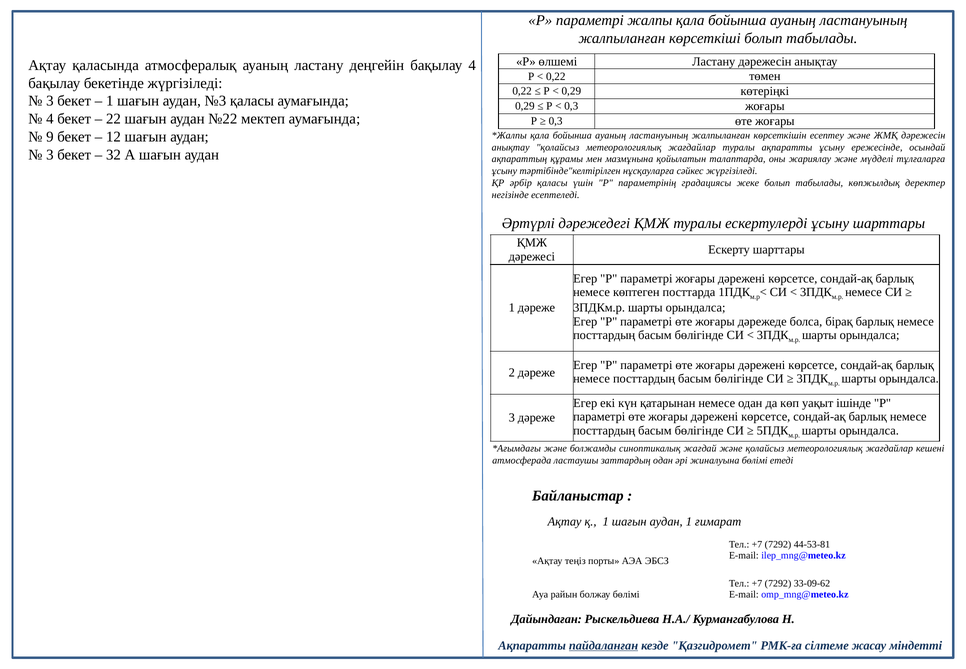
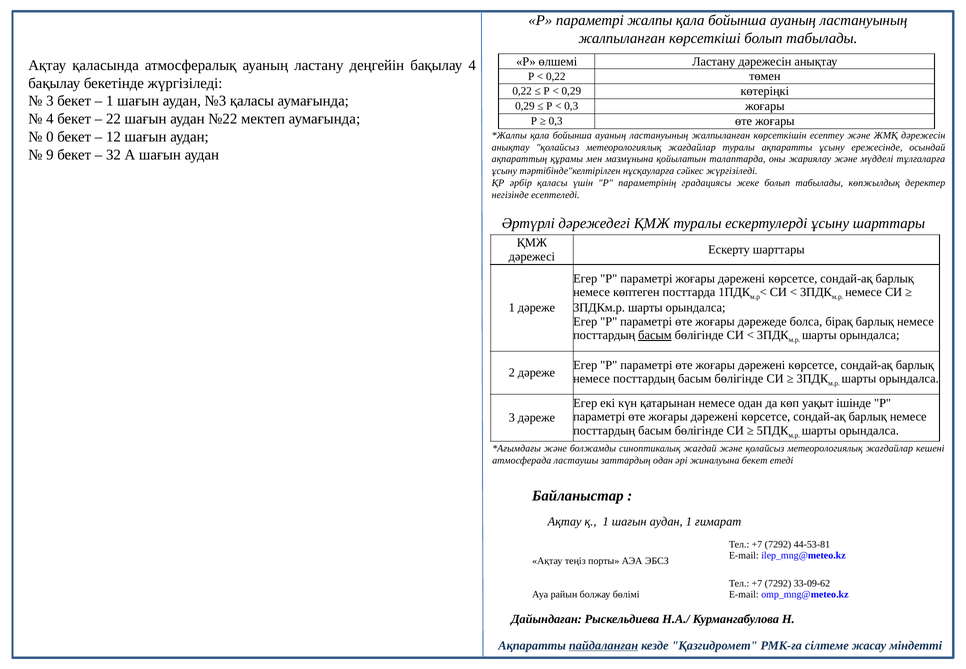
9: 9 -> 0
3 at (50, 155): 3 -> 9
басым at (655, 335) underline: none -> present
жиналуына бөлімі: бөлімі -> бекет
